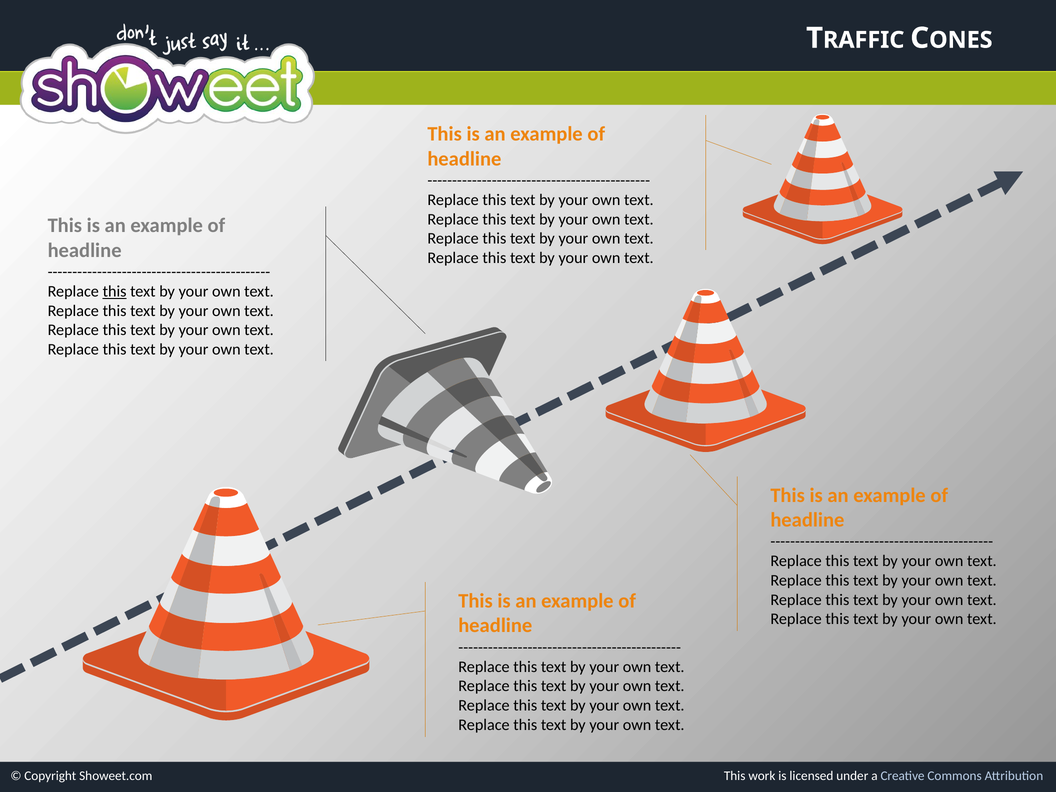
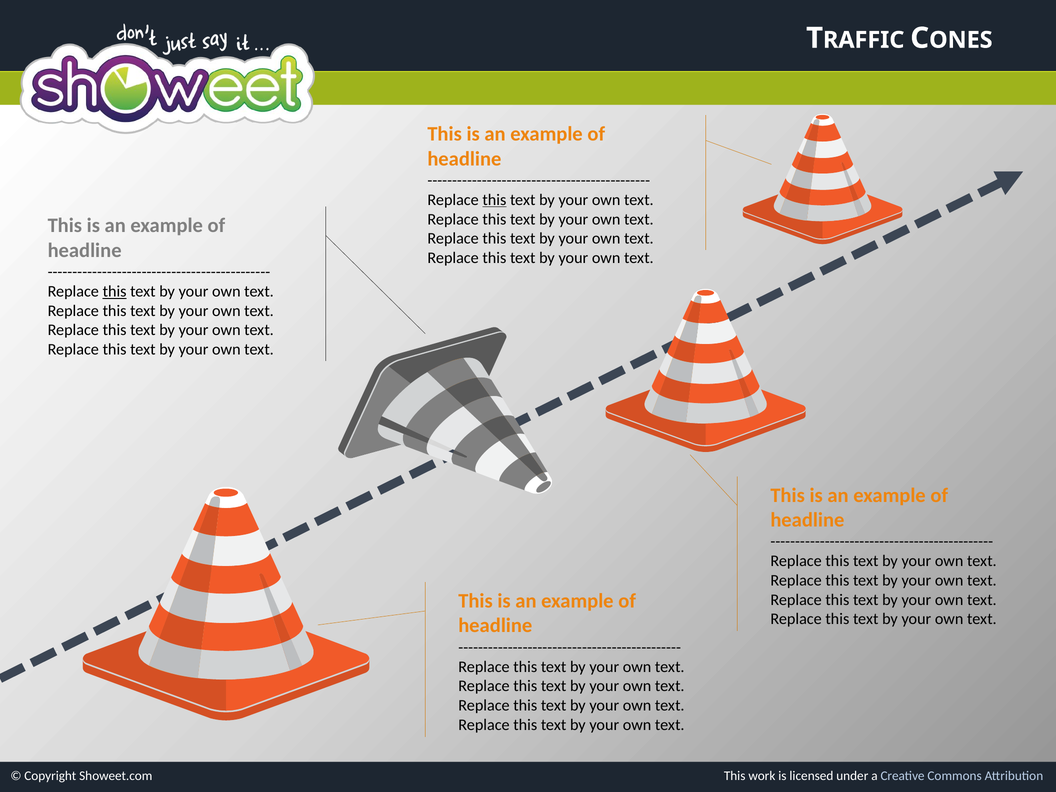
this at (494, 200) underline: none -> present
